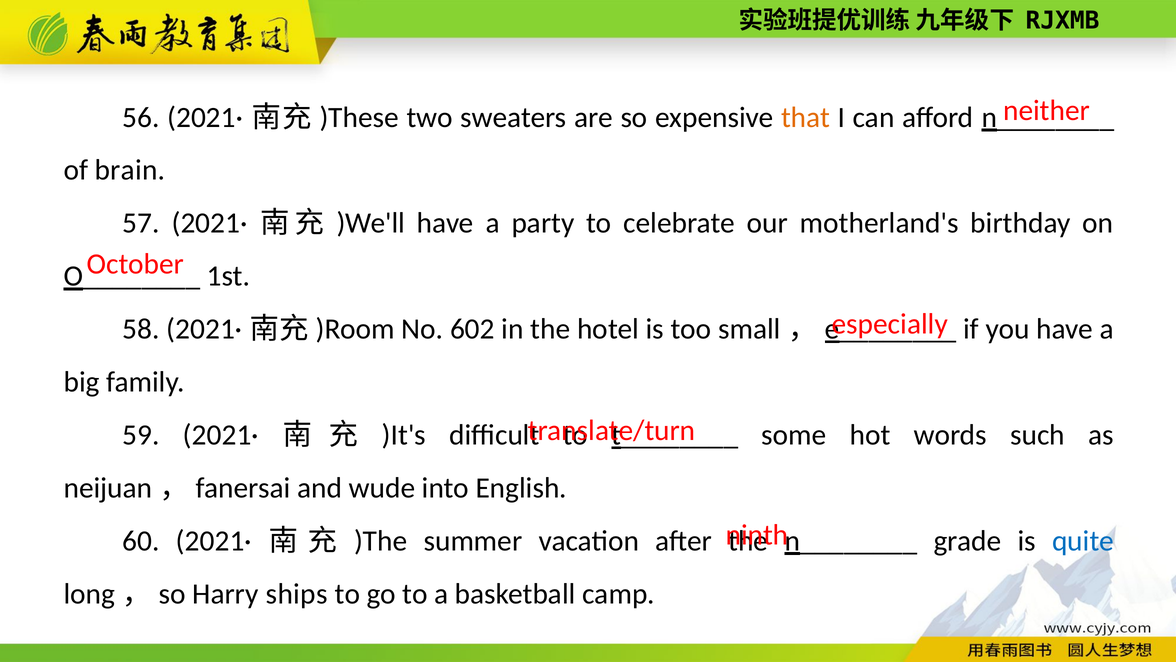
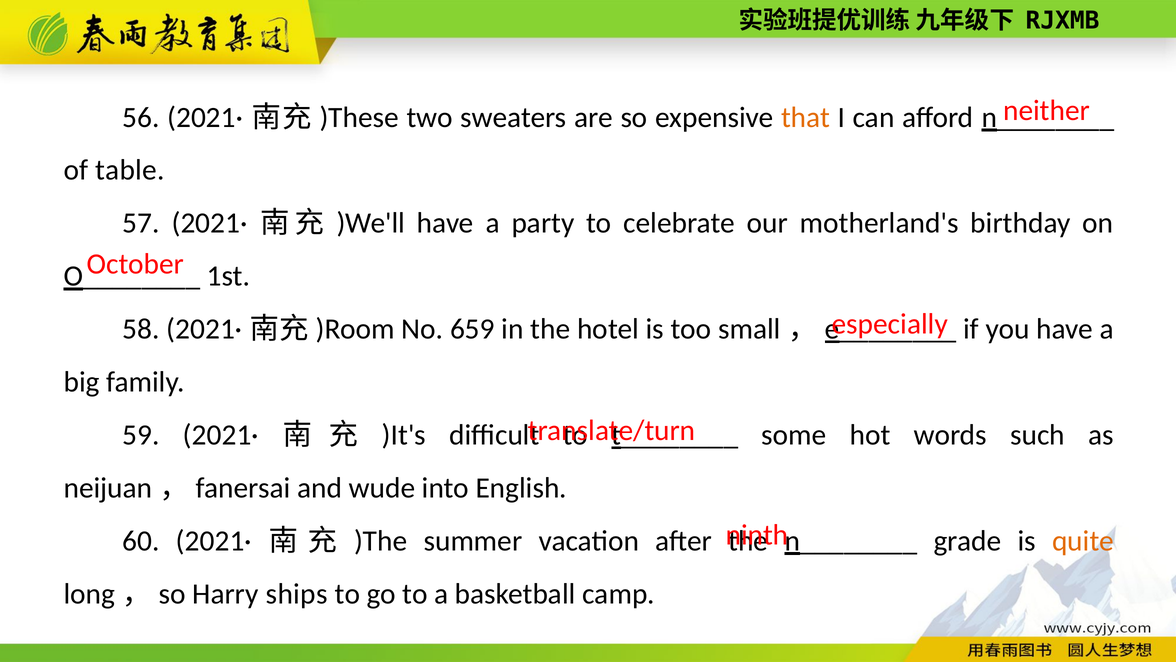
brain: brain -> table
602: 602 -> 659
quite colour: blue -> orange
